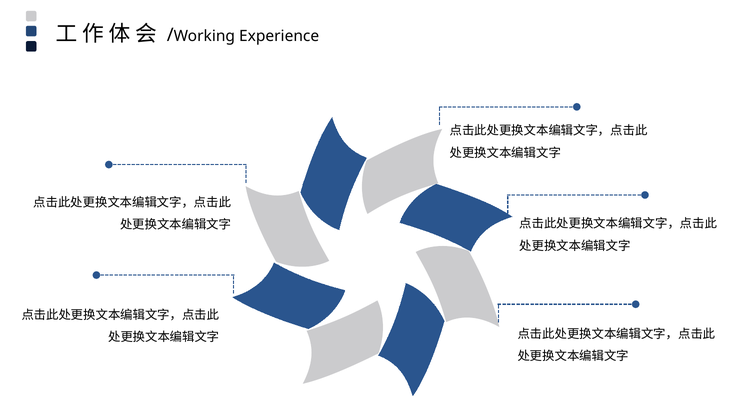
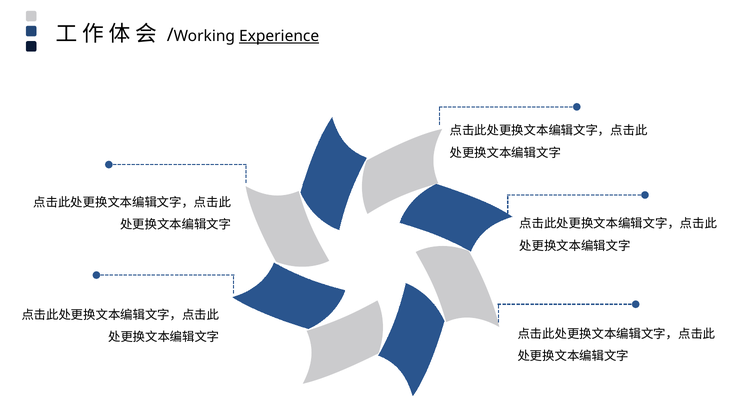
Experience underline: none -> present
